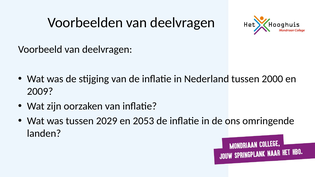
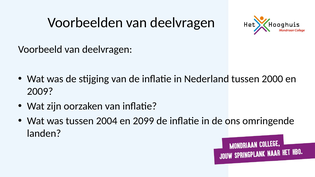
2029: 2029 -> 2004
2053: 2053 -> 2099
